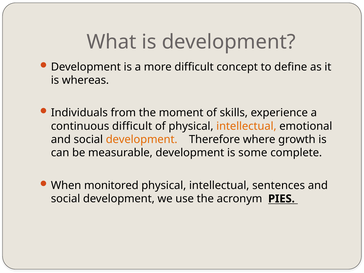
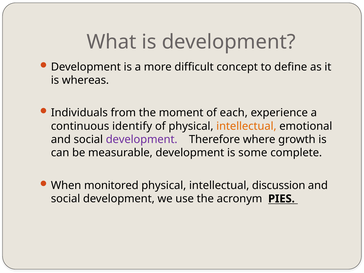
skills: skills -> each
continuous difficult: difficult -> identify
development at (142, 139) colour: orange -> purple
sentences: sentences -> discussion
